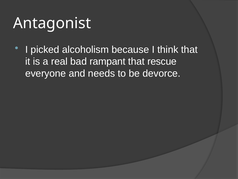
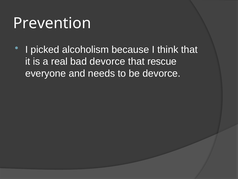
Antagonist: Antagonist -> Prevention
bad rampant: rampant -> devorce
